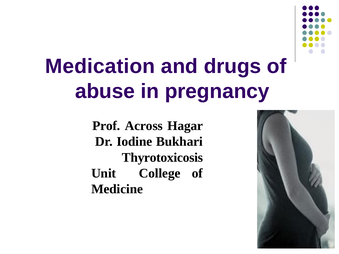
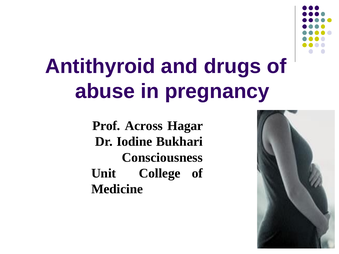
Medication: Medication -> Antithyroid
Thyrotoxicosis: Thyrotoxicosis -> Consciousness
